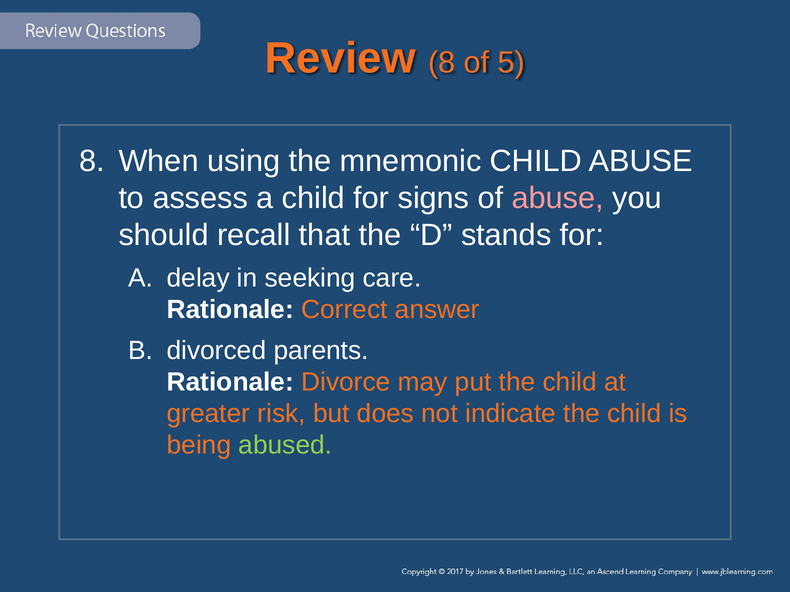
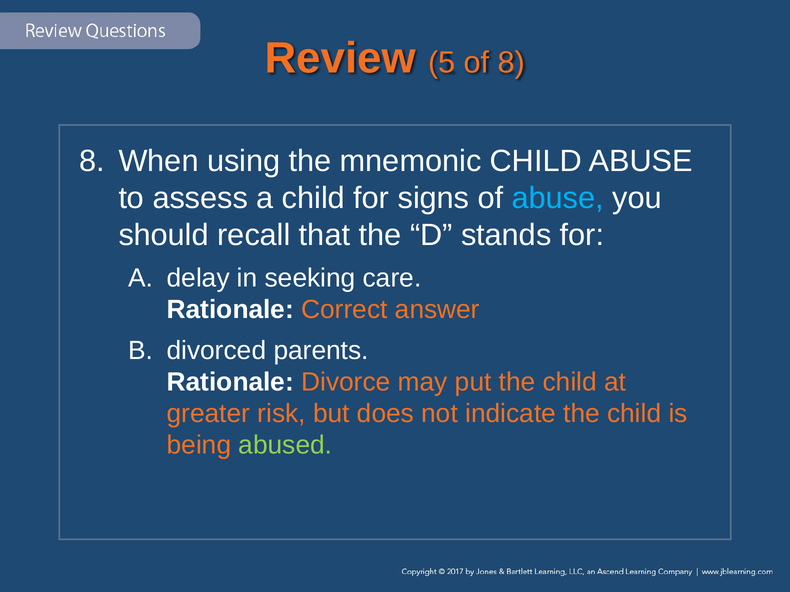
Review 8: 8 -> 5
of 5: 5 -> 8
abuse at (558, 198) colour: pink -> light blue
